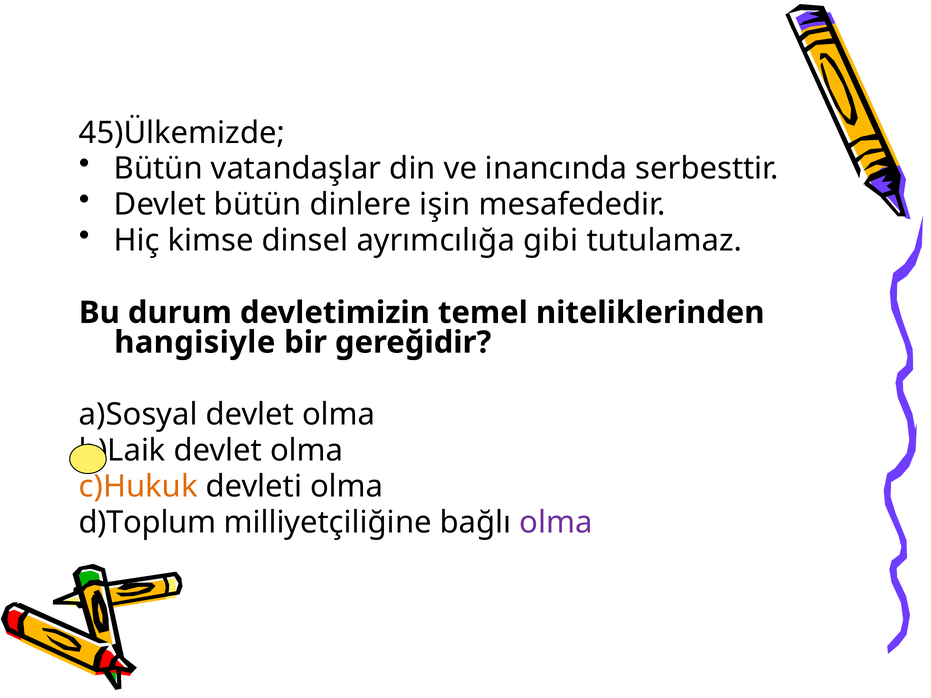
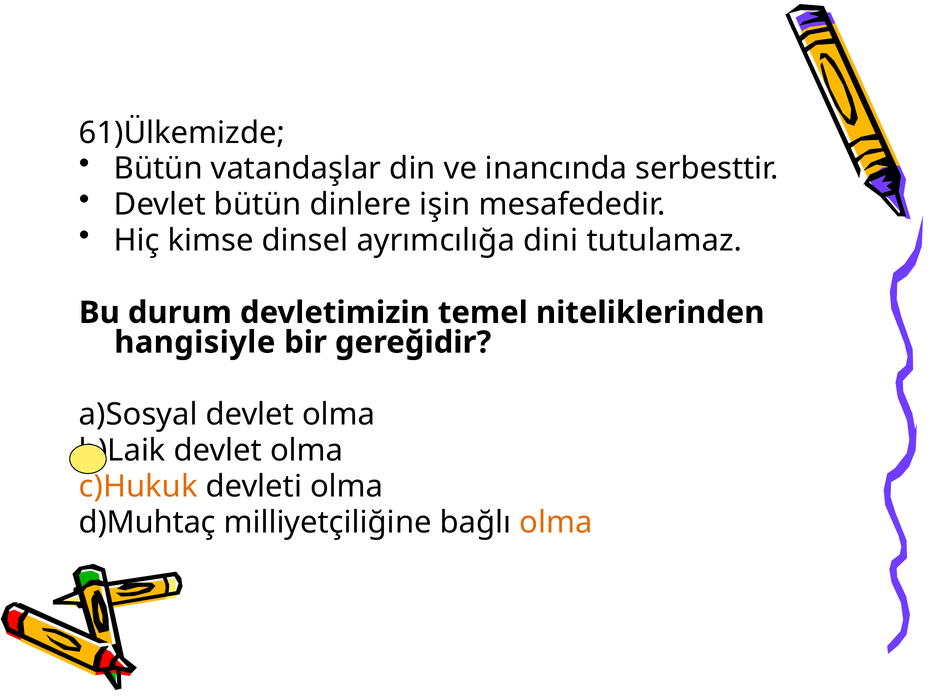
45)Ülkemizde: 45)Ülkemizde -> 61)Ülkemizde
gibi: gibi -> dini
d)Toplum: d)Toplum -> d)Muhtaç
olma at (556, 522) colour: purple -> orange
